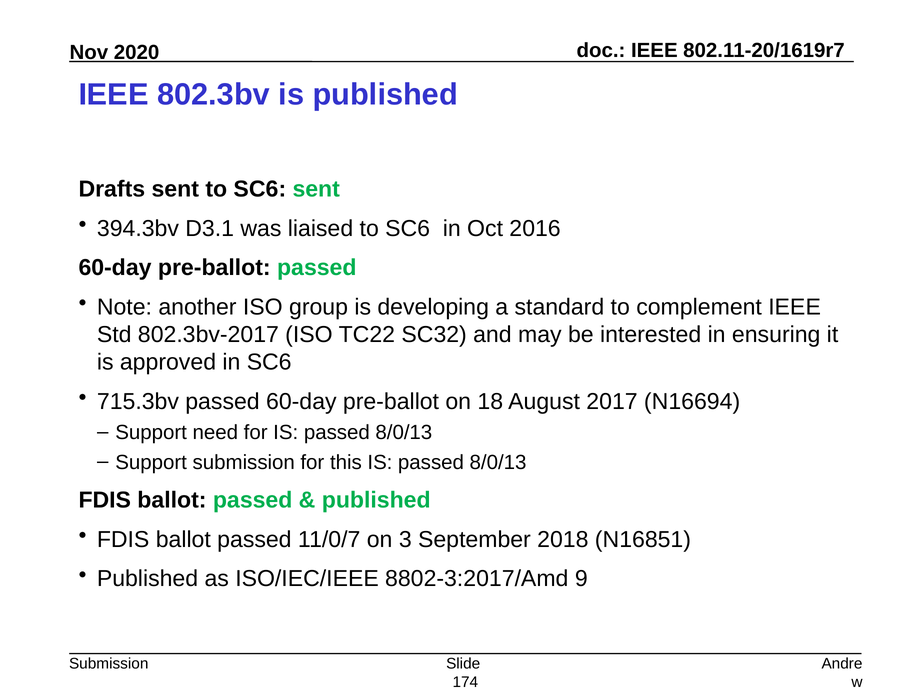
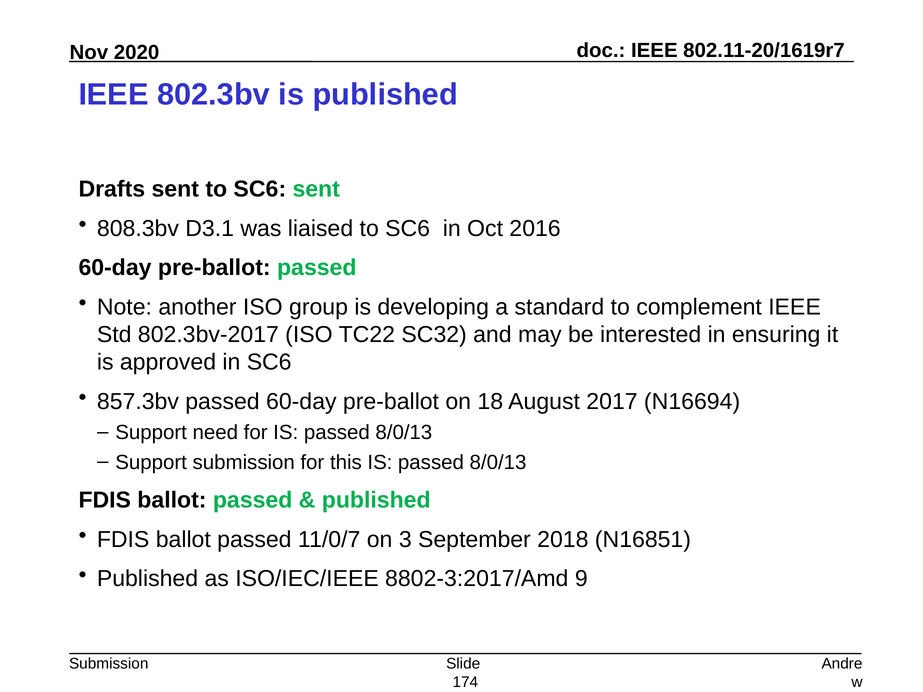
394.3bv: 394.3bv -> 808.3bv
715.3bv: 715.3bv -> 857.3bv
